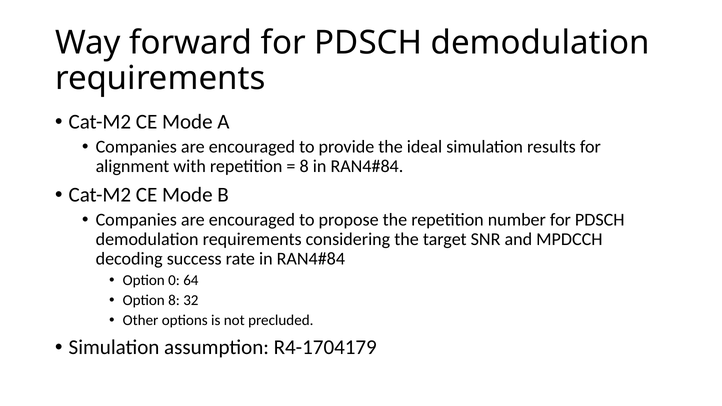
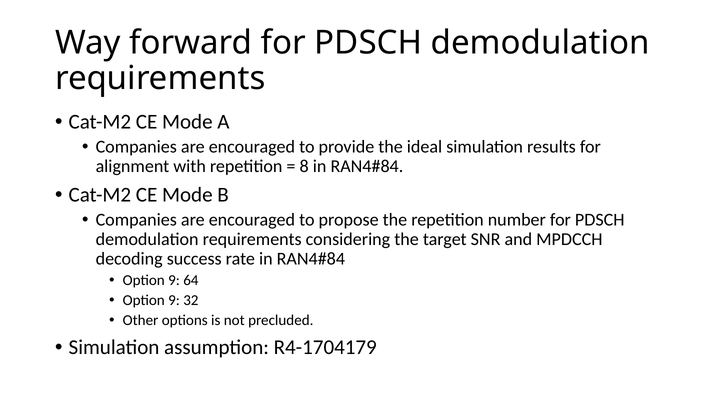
0 at (174, 280): 0 -> 9
8 at (174, 301): 8 -> 9
